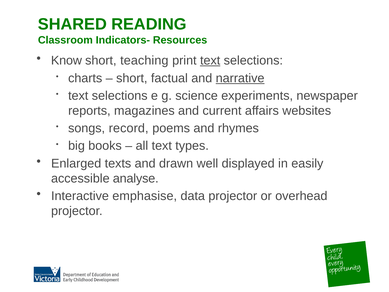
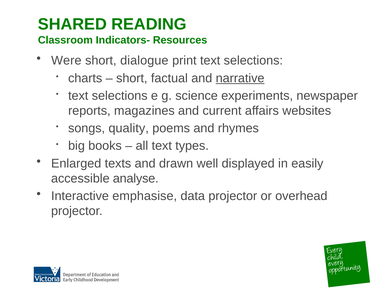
Know: Know -> Were
teaching: teaching -> dialogue
text at (210, 61) underline: present -> none
record: record -> quality
